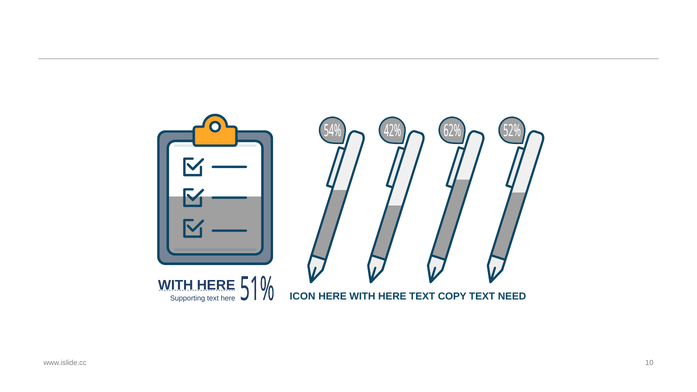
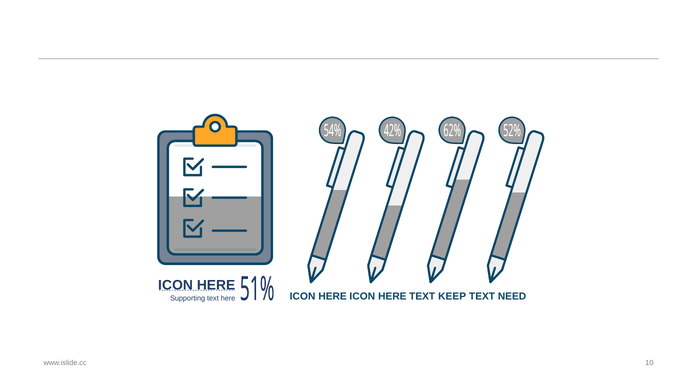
WITH at (176, 285): WITH -> ICON
WITH at (362, 296): WITH -> ICON
COPY: COPY -> KEEP
